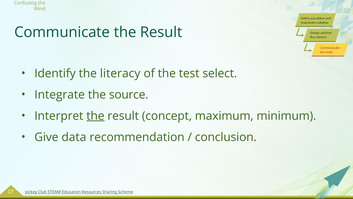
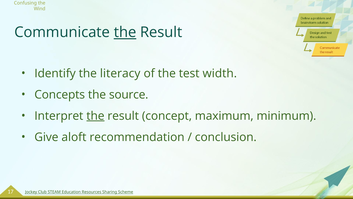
the at (125, 32) underline: none -> present
select: select -> width
Integrate: Integrate -> Concepts
data: data -> aloft
